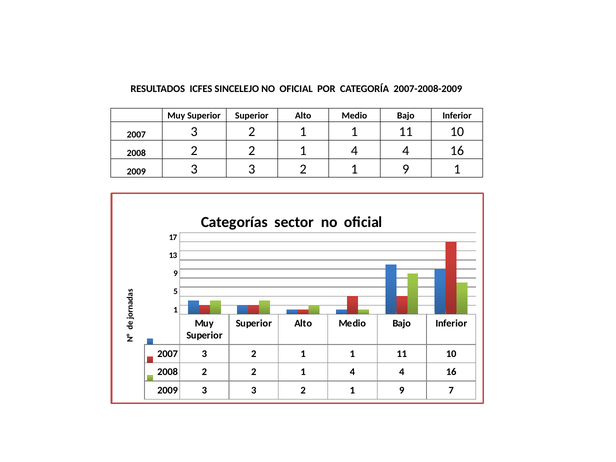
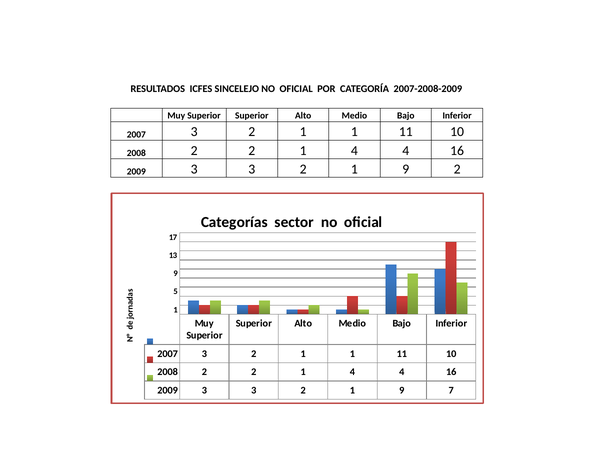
9 1: 1 -> 2
